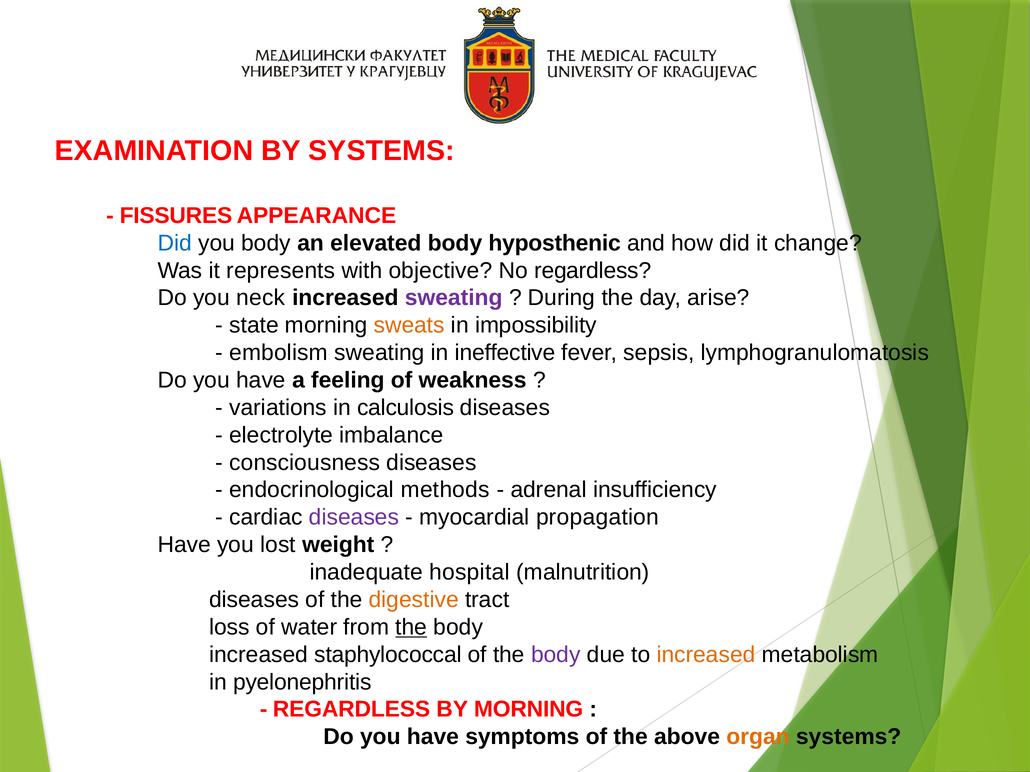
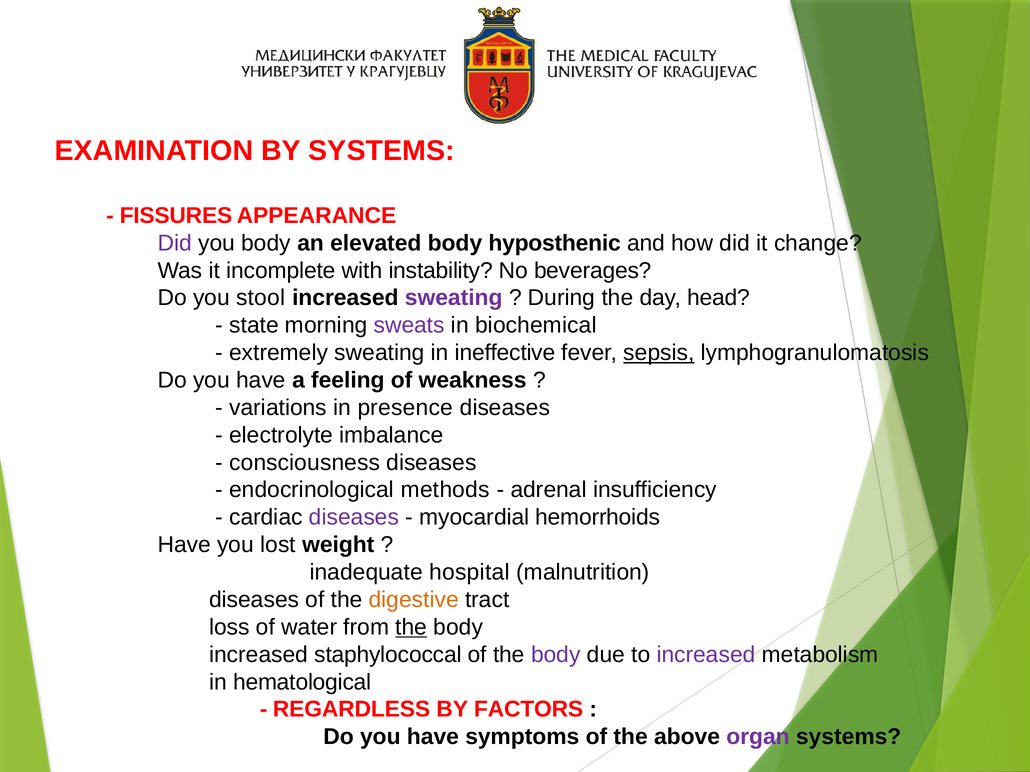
Did at (175, 243) colour: blue -> purple
represents: represents -> incomplete
objective: objective -> instability
No regardless: regardless -> beverages
neck: neck -> stool
arise: arise -> head
sweats colour: orange -> purple
impossibility: impossibility -> biochemical
embolism: embolism -> extremely
sepsis underline: none -> present
calculosis: calculosis -> presence
propagation: propagation -> hemorrhoids
increased at (706, 655) colour: orange -> purple
pyelonephritis: pyelonephritis -> hematological
BY MORNING: MORNING -> FACTORS
organ colour: orange -> purple
